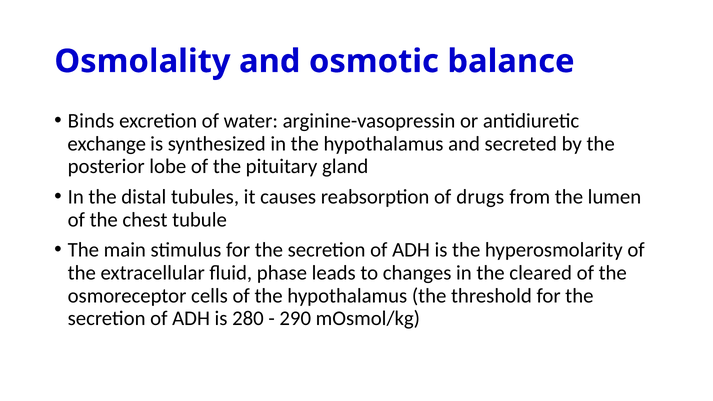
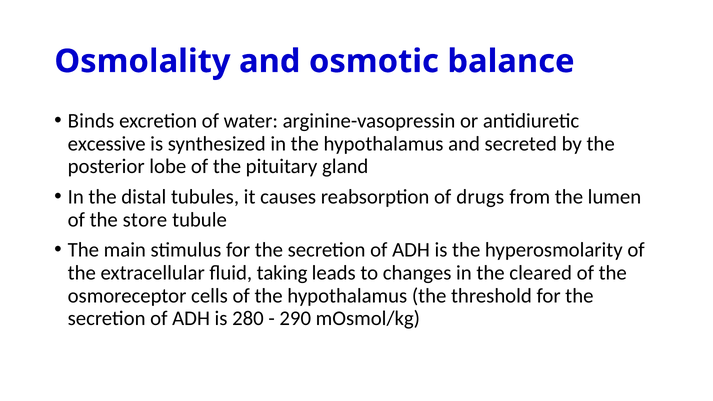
exchange: exchange -> excessive
chest: chest -> store
phase: phase -> taking
